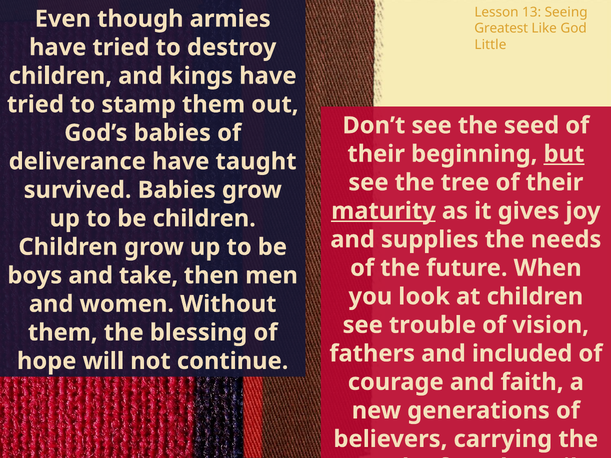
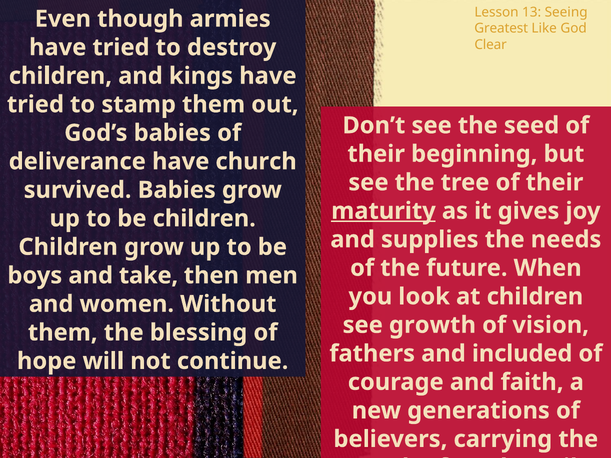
Little: Little -> Clear
but underline: present -> none
taught: taught -> church
trouble: trouble -> growth
